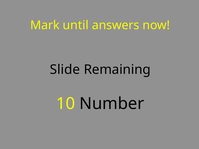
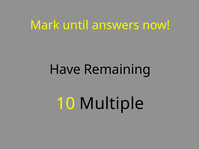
Slide: Slide -> Have
Number: Number -> Multiple
